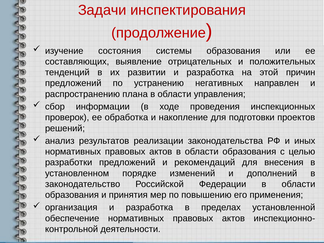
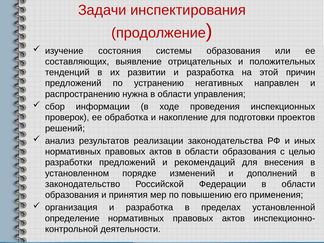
плана: плана -> нужна
обеспечение: обеспечение -> определение
